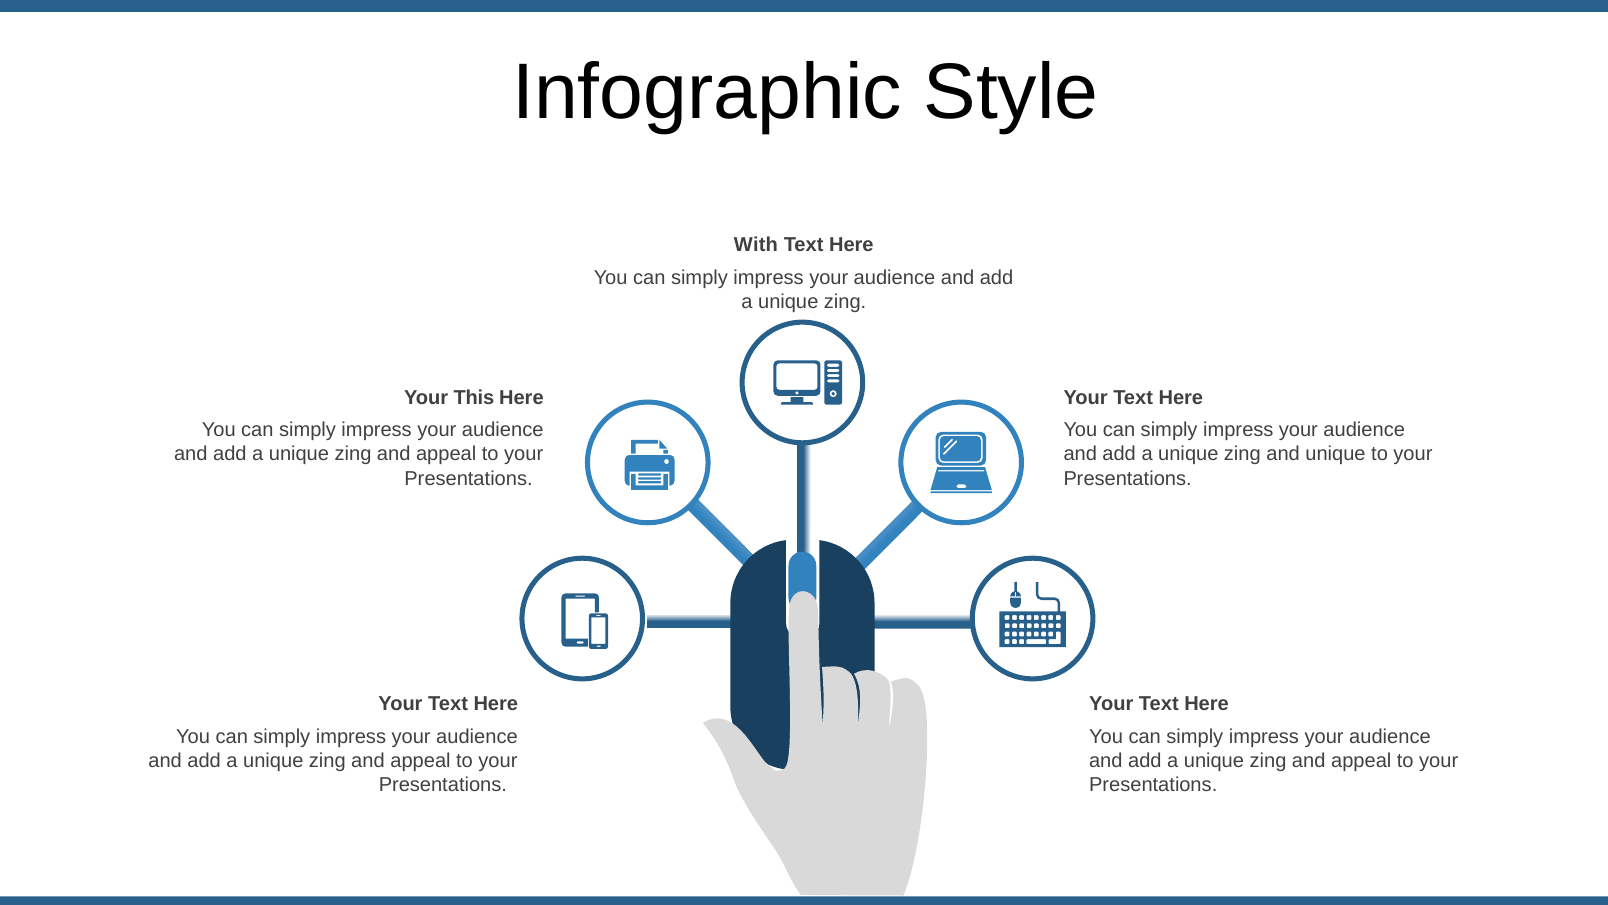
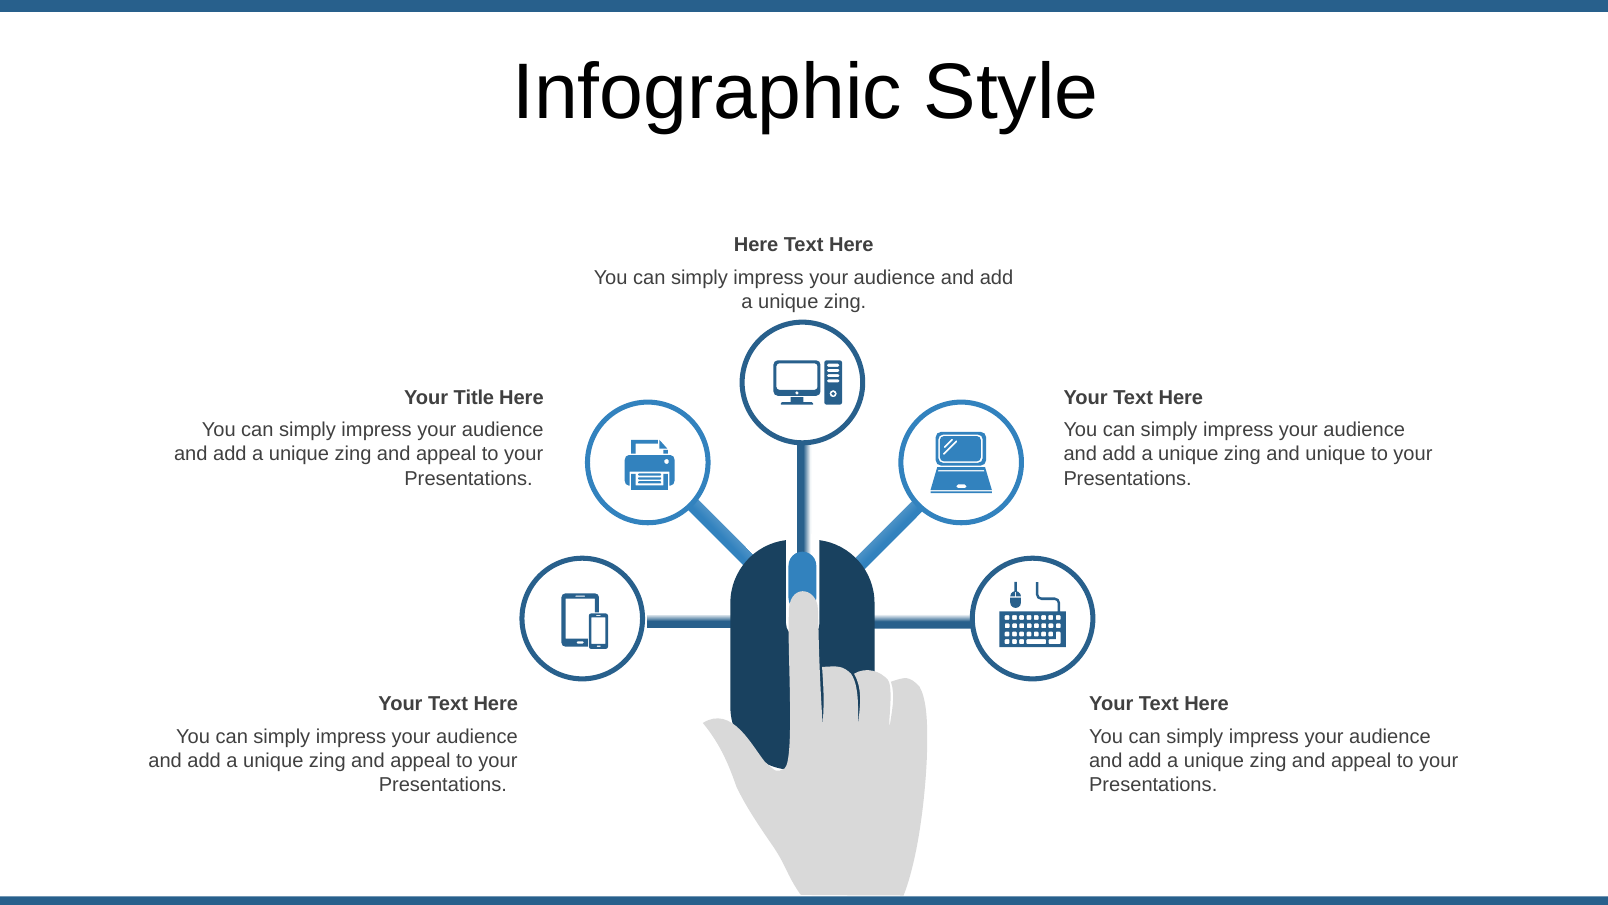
With at (756, 244): With -> Here
This: This -> Title
